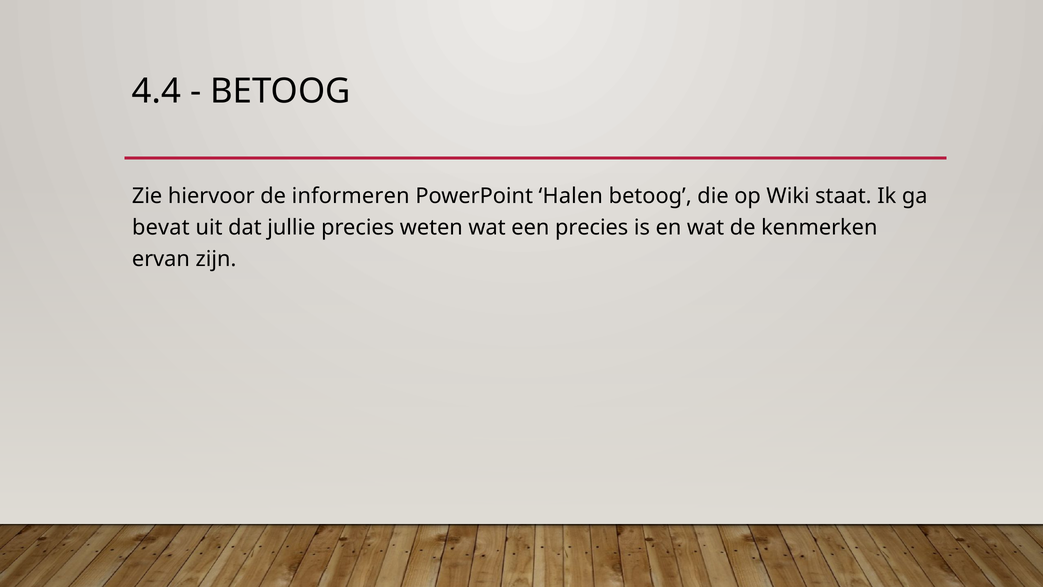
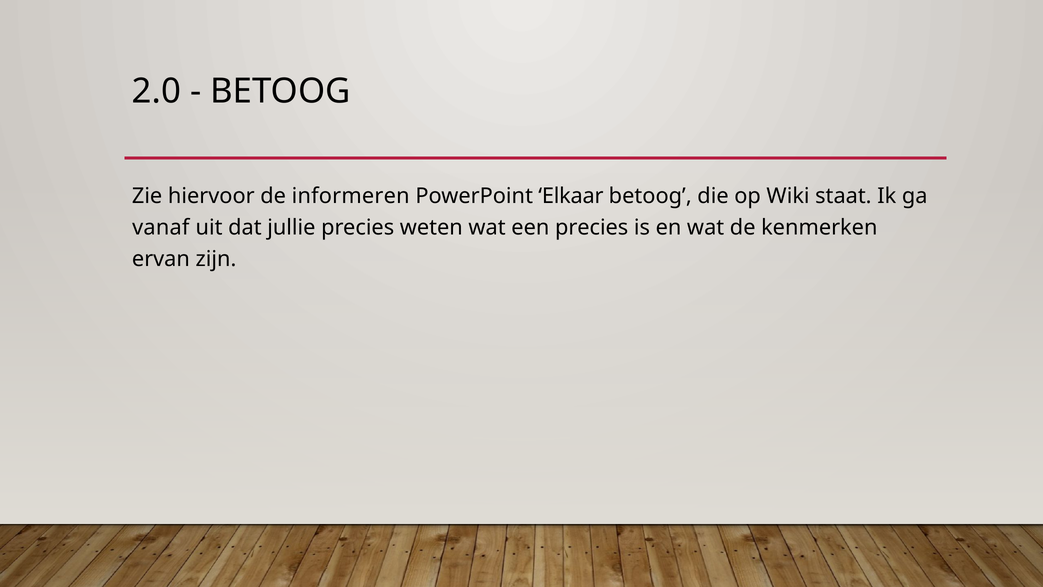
4.4: 4.4 -> 2.0
Halen: Halen -> Elkaar
bevat: bevat -> vanaf
